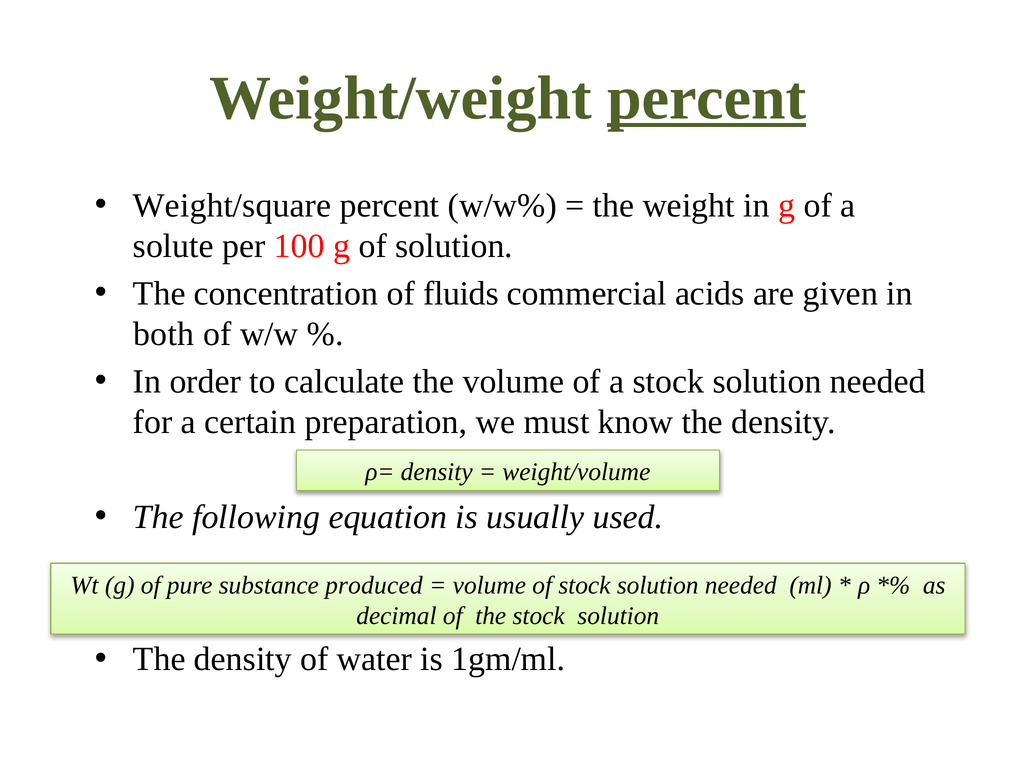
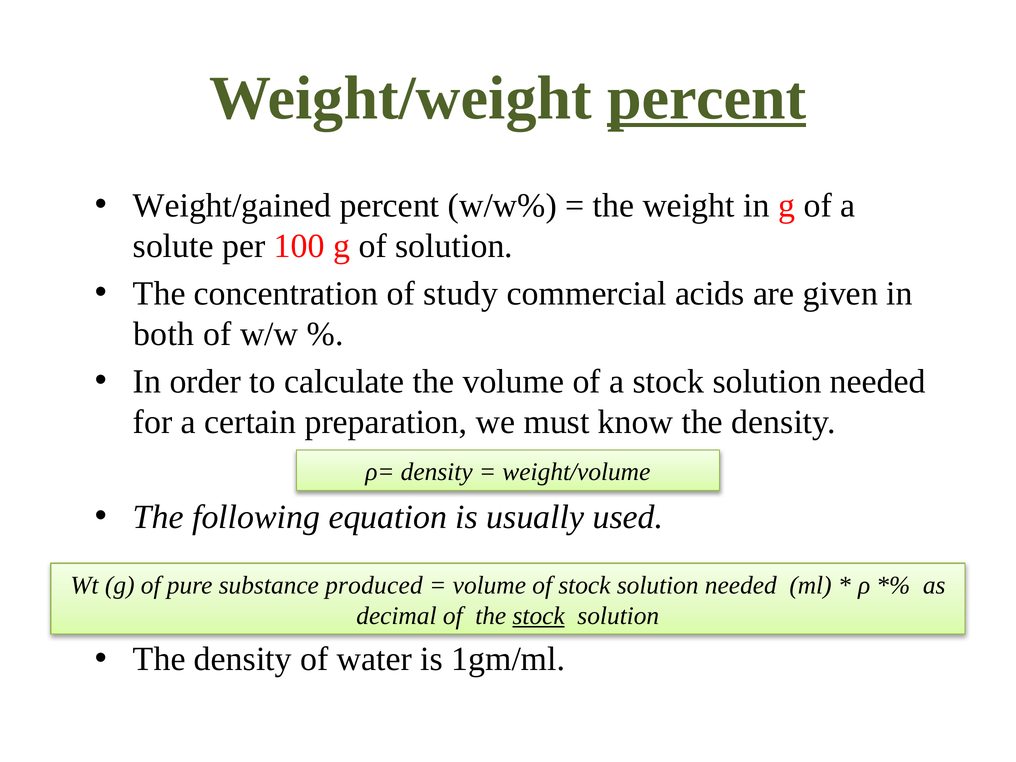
Weight/square: Weight/square -> Weight/gained
fluids: fluids -> study
stock at (539, 616) underline: none -> present
